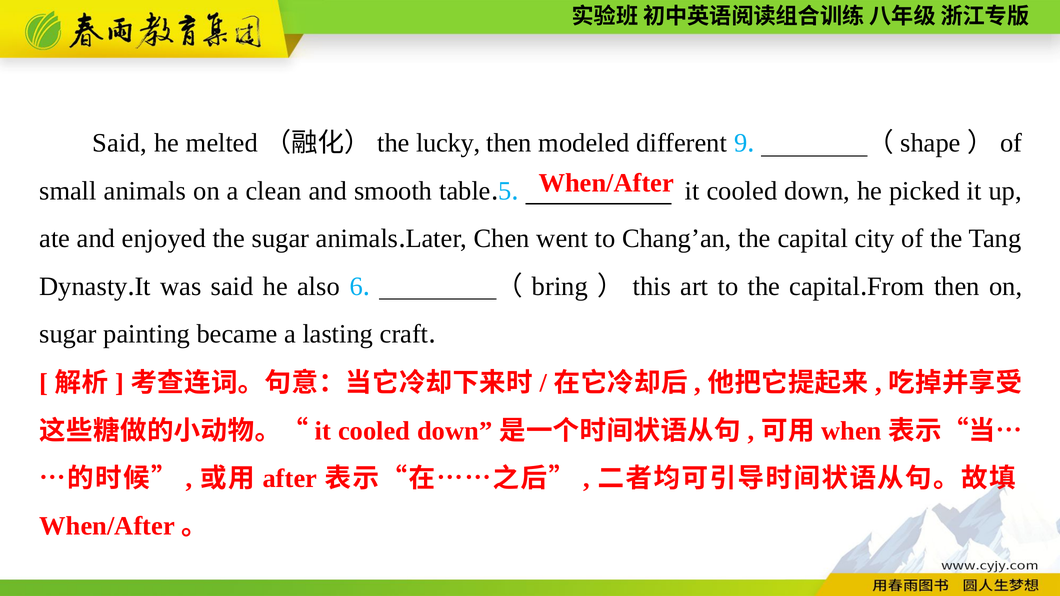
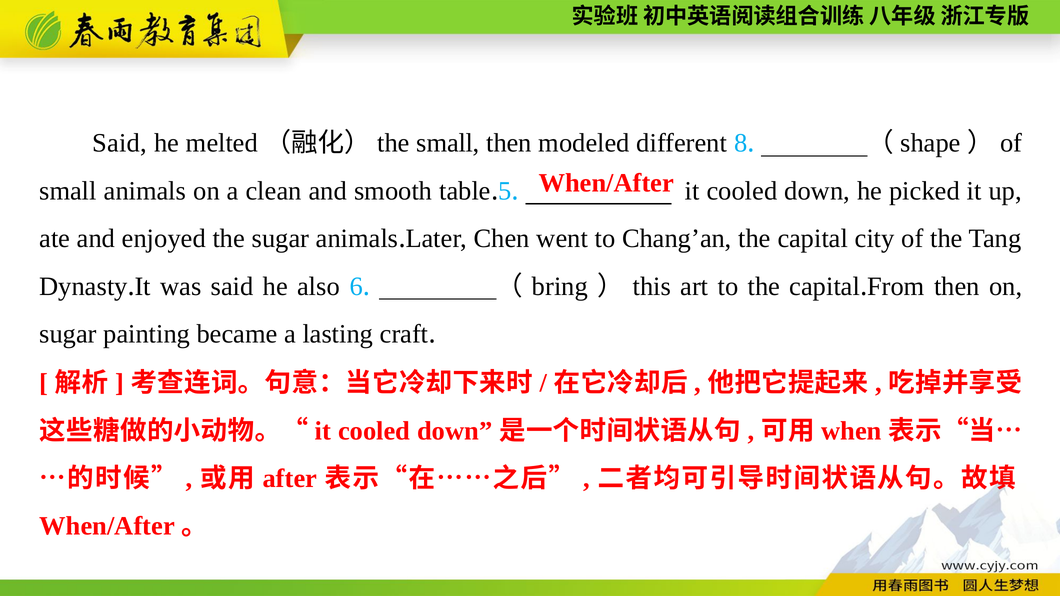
lucky at (448, 143): lucky -> small
9: 9 -> 8
